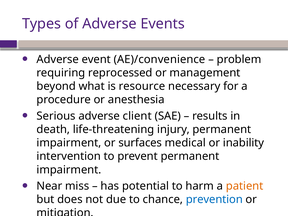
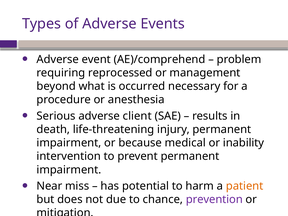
AE)/convenience: AE)/convenience -> AE)/comprehend
resource: resource -> occurred
surfaces: surfaces -> because
prevention colour: blue -> purple
